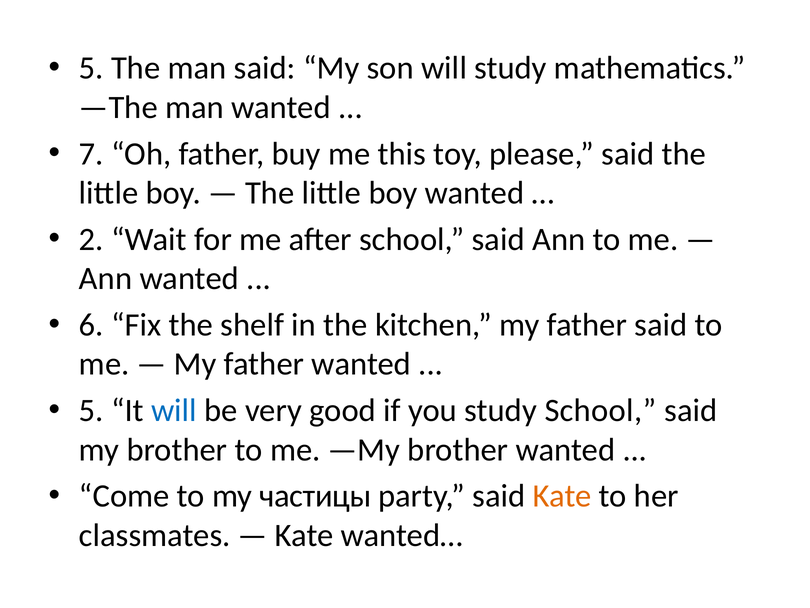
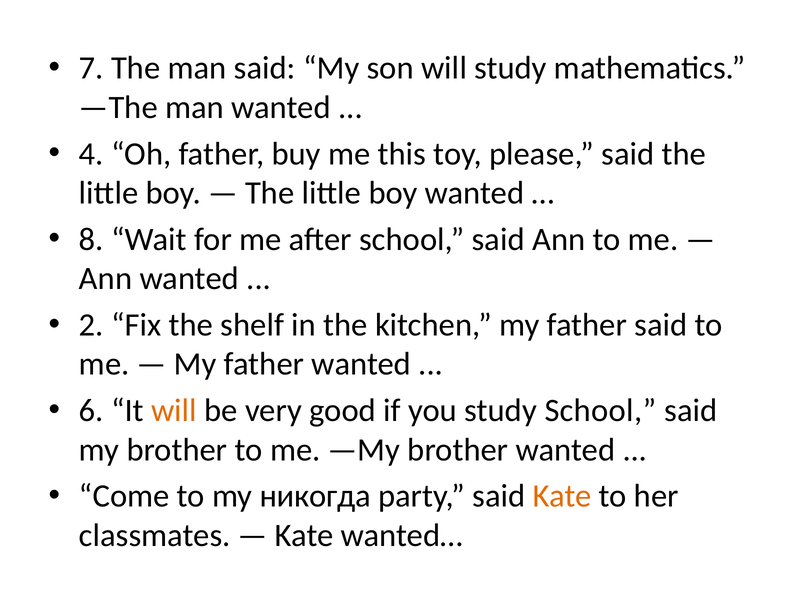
5 at (91, 68): 5 -> 7
7: 7 -> 4
2: 2 -> 8
6: 6 -> 2
5 at (91, 410): 5 -> 6
will at (174, 410) colour: blue -> orange
частицы: частицы -> никогда
